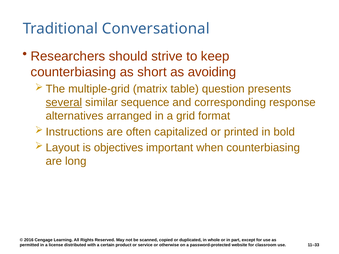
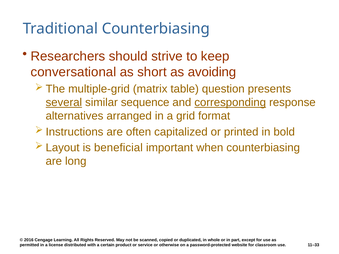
Traditional Conversational: Conversational -> Counterbiasing
counterbiasing at (73, 72): counterbiasing -> conversational
corresponding underline: none -> present
objectives: objectives -> beneficial
